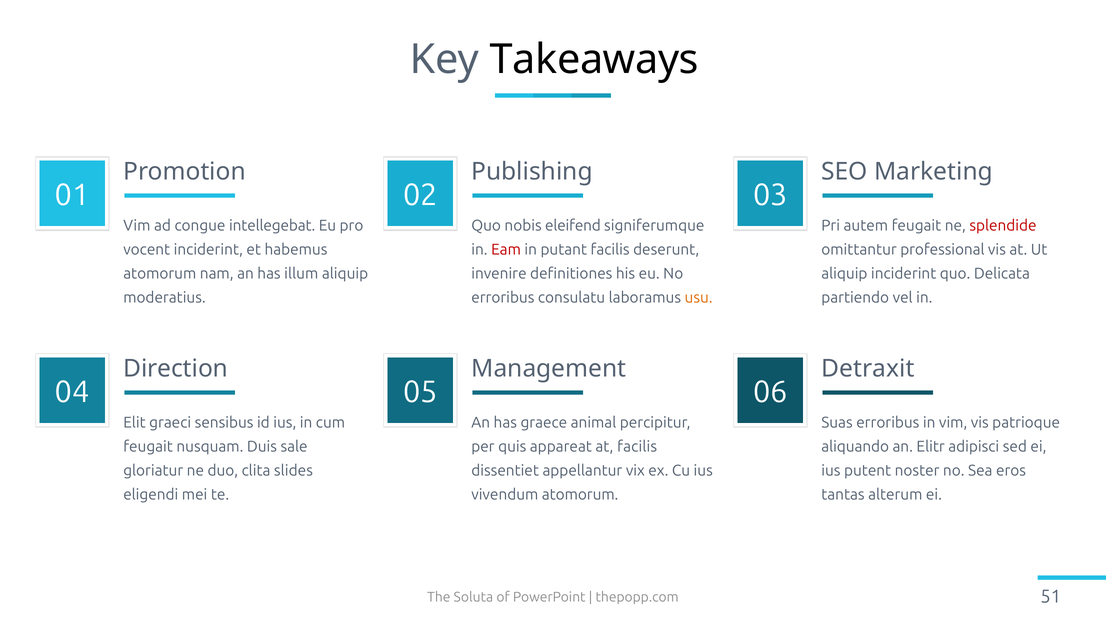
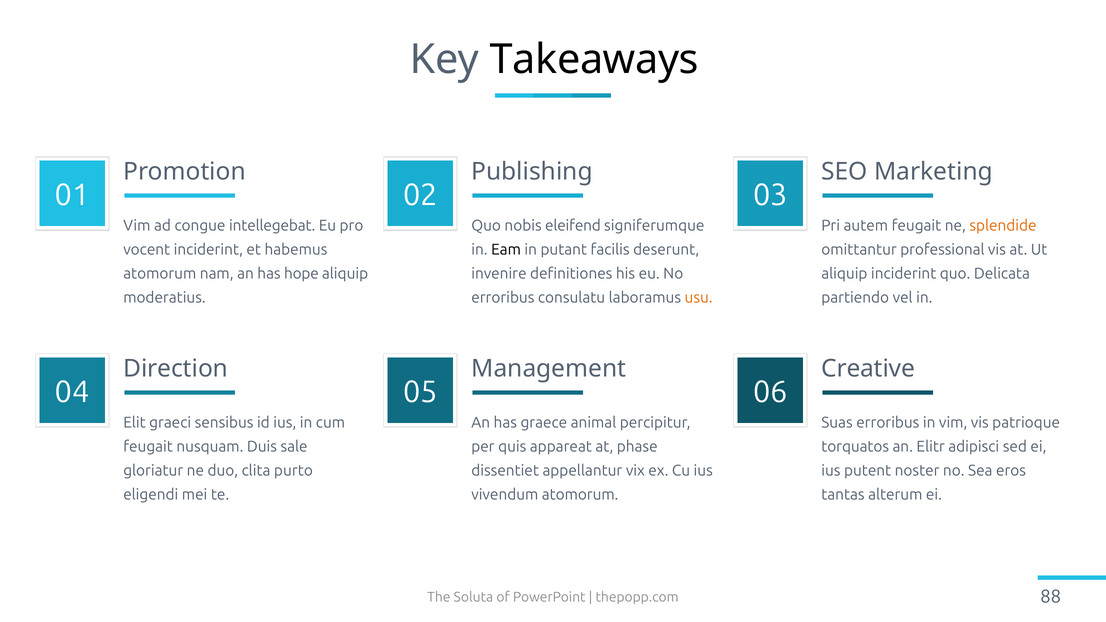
splendide colour: red -> orange
Eam colour: red -> black
illum: illum -> hope
Detraxit: Detraxit -> Creative
at facilis: facilis -> phase
aliquando: aliquando -> torquatos
slides: slides -> purto
51: 51 -> 88
